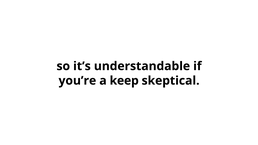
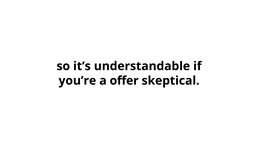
keep: keep -> offer
